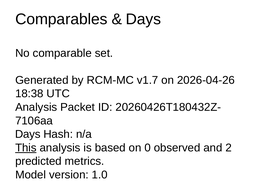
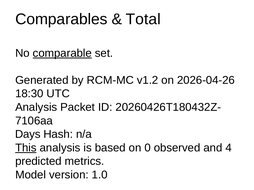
Days at (143, 19): Days -> Total
comparable underline: none -> present
v1.7: v1.7 -> v1.2
18:38: 18:38 -> 18:30
2: 2 -> 4
